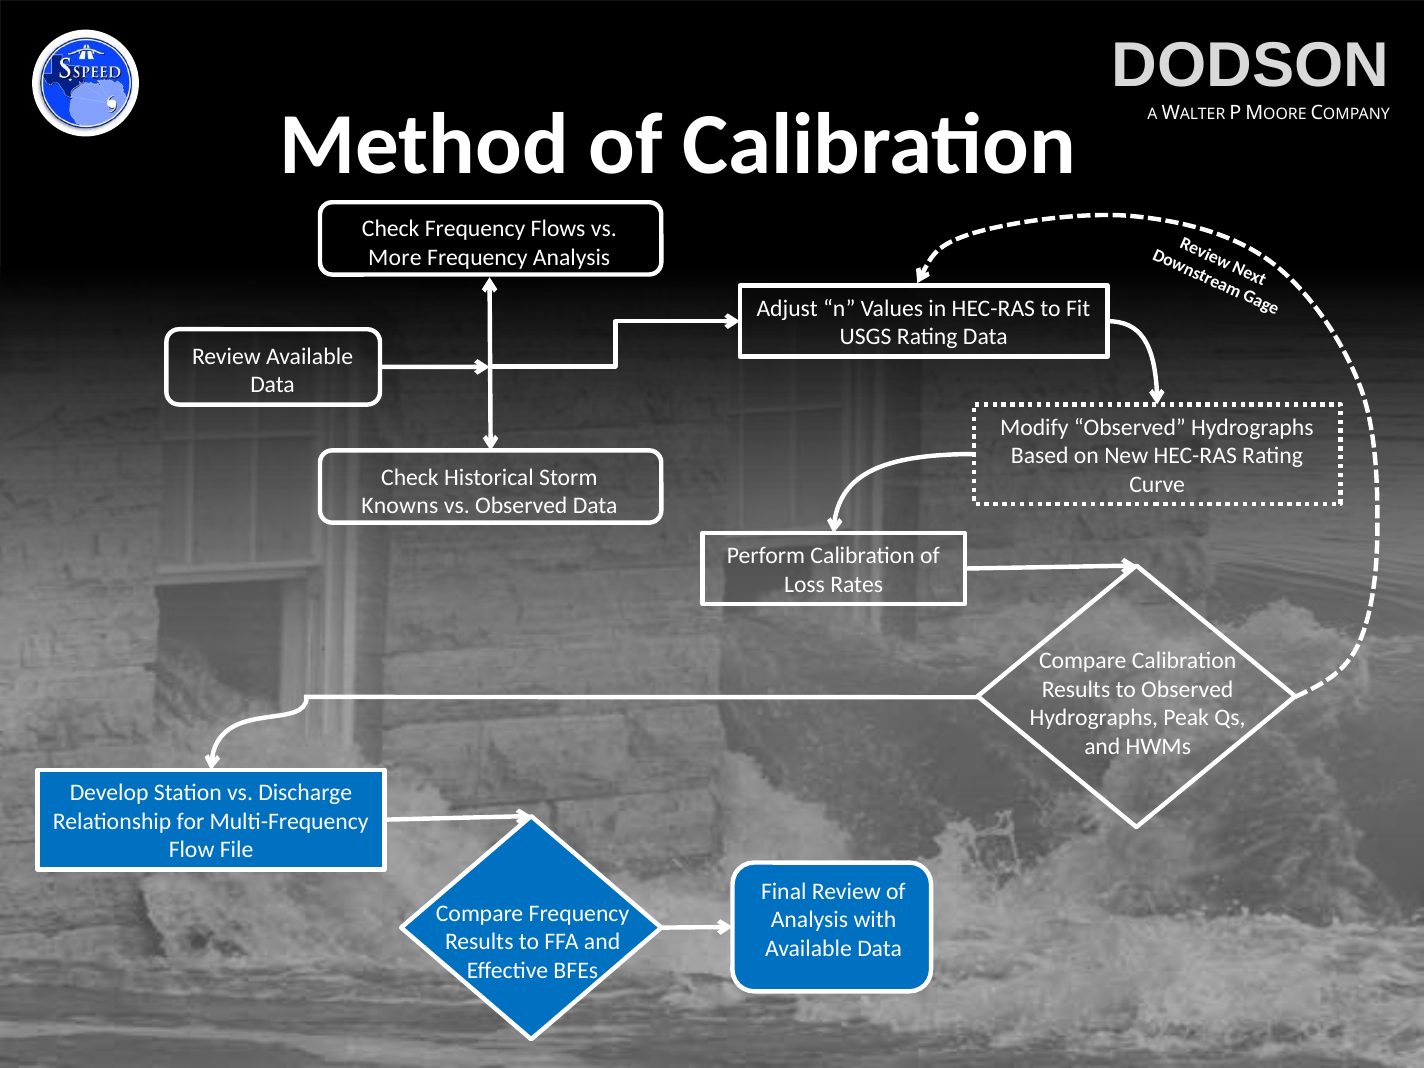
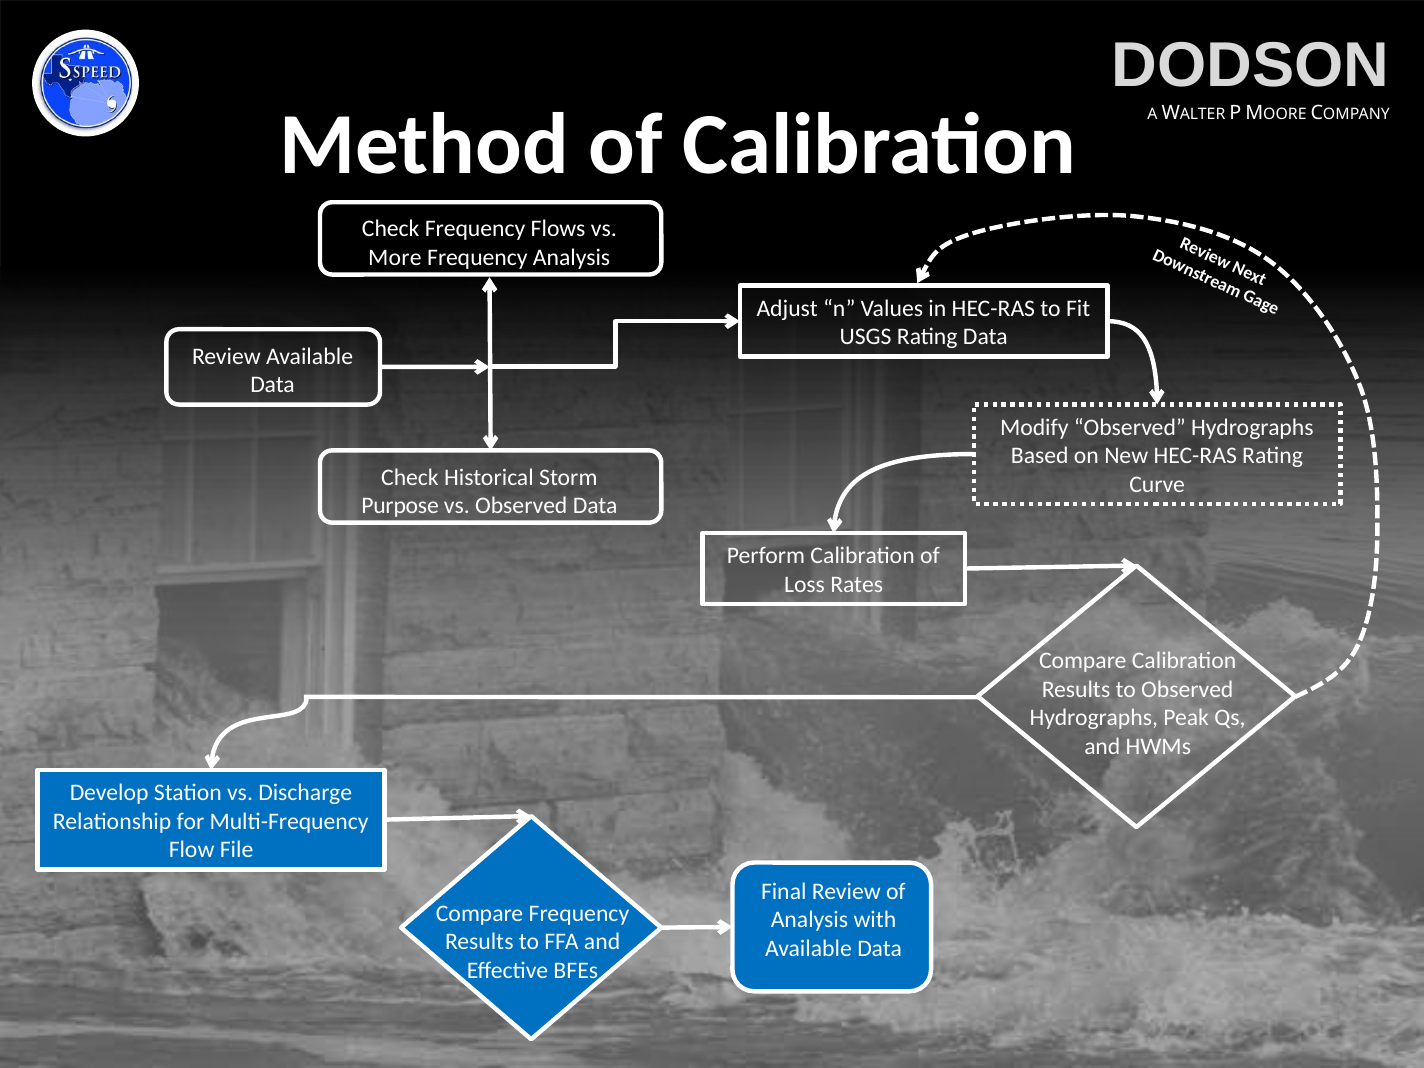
Knowns: Knowns -> Purpose
